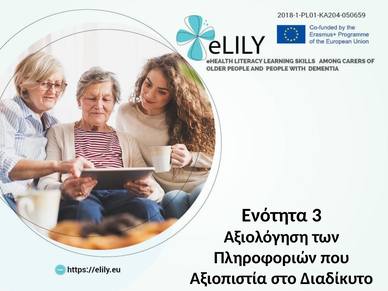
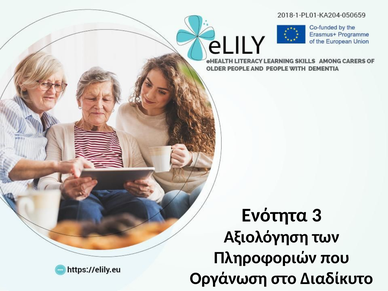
Αξιοπιστία: Αξιοπιστία -> Οργάνωση
